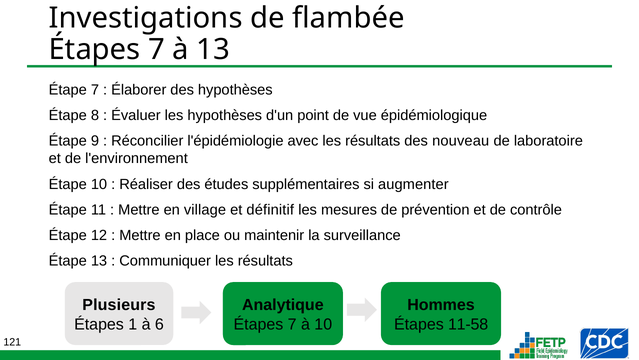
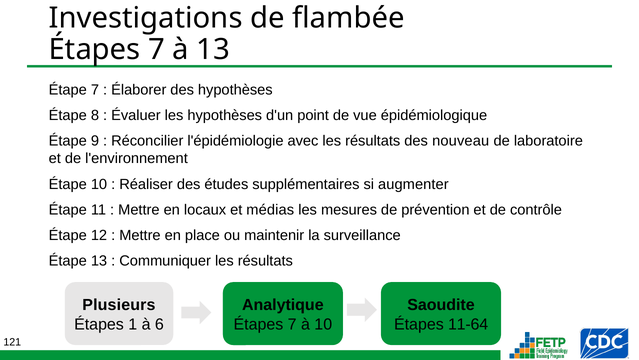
village: village -> locaux
définitif: définitif -> médias
Hommes: Hommes -> Saoudite
11-58: 11-58 -> 11-64
